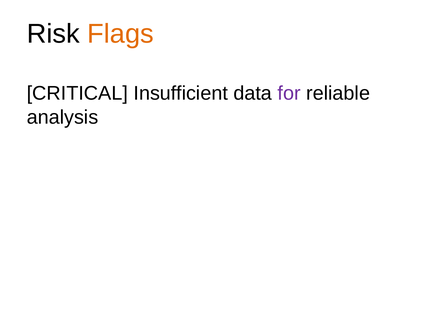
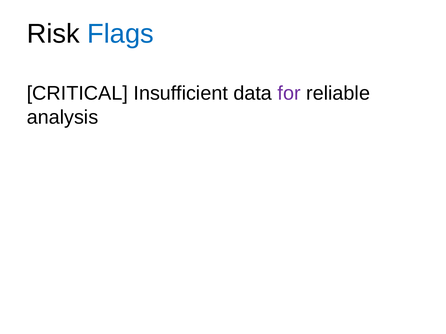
Flags colour: orange -> blue
